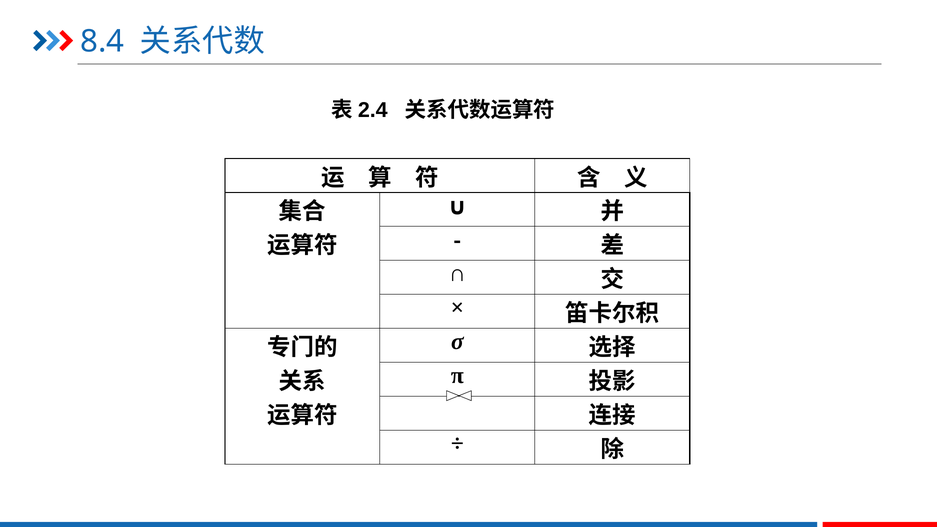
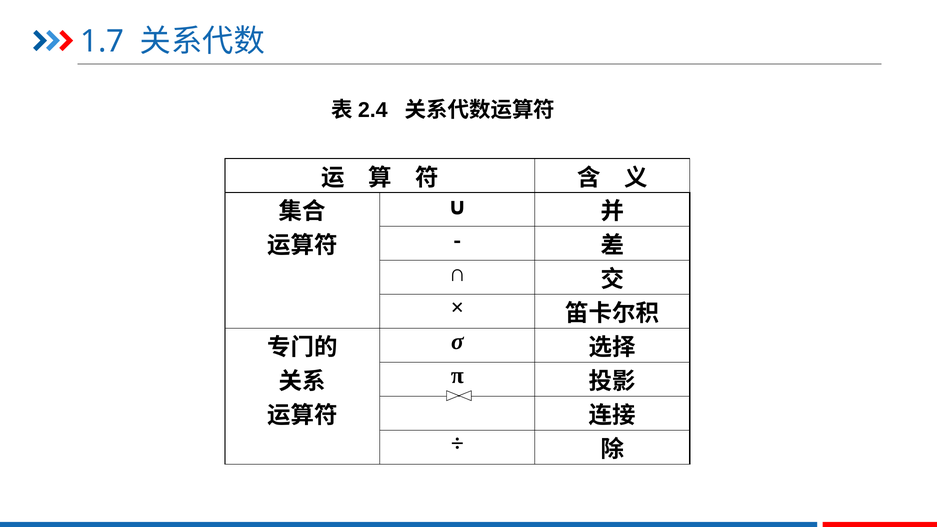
8.4: 8.4 -> 1.7
